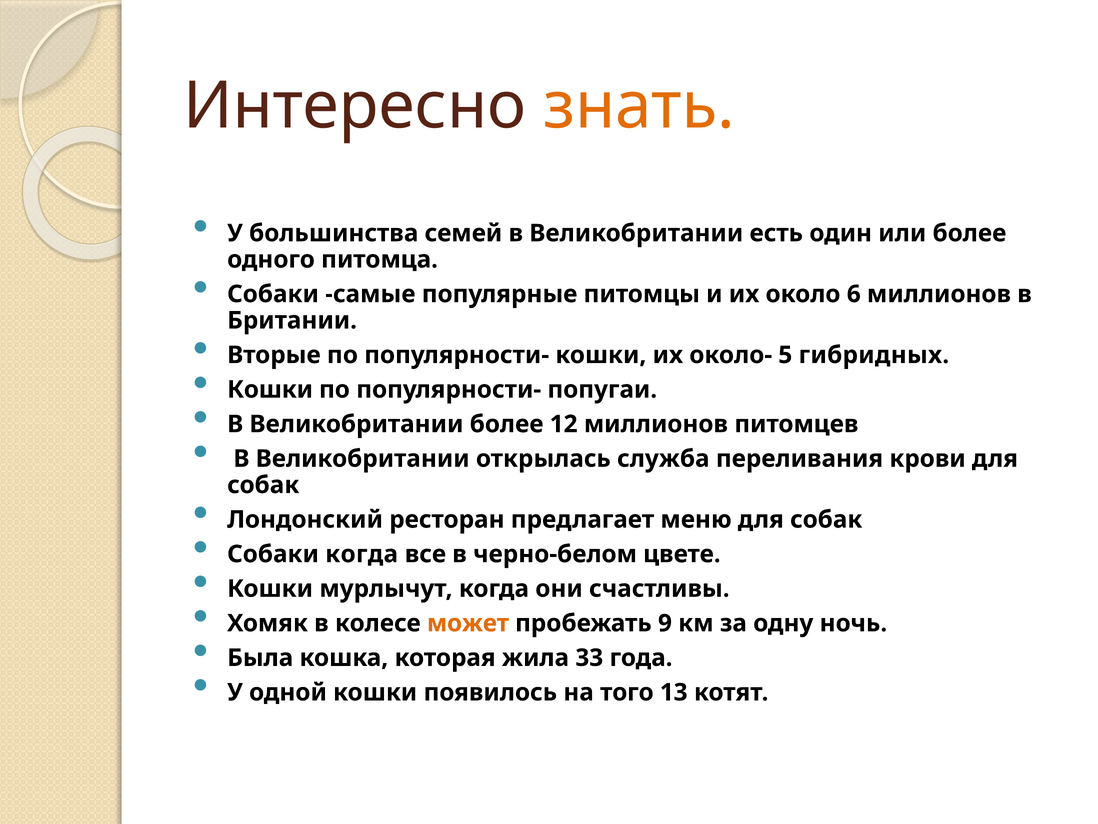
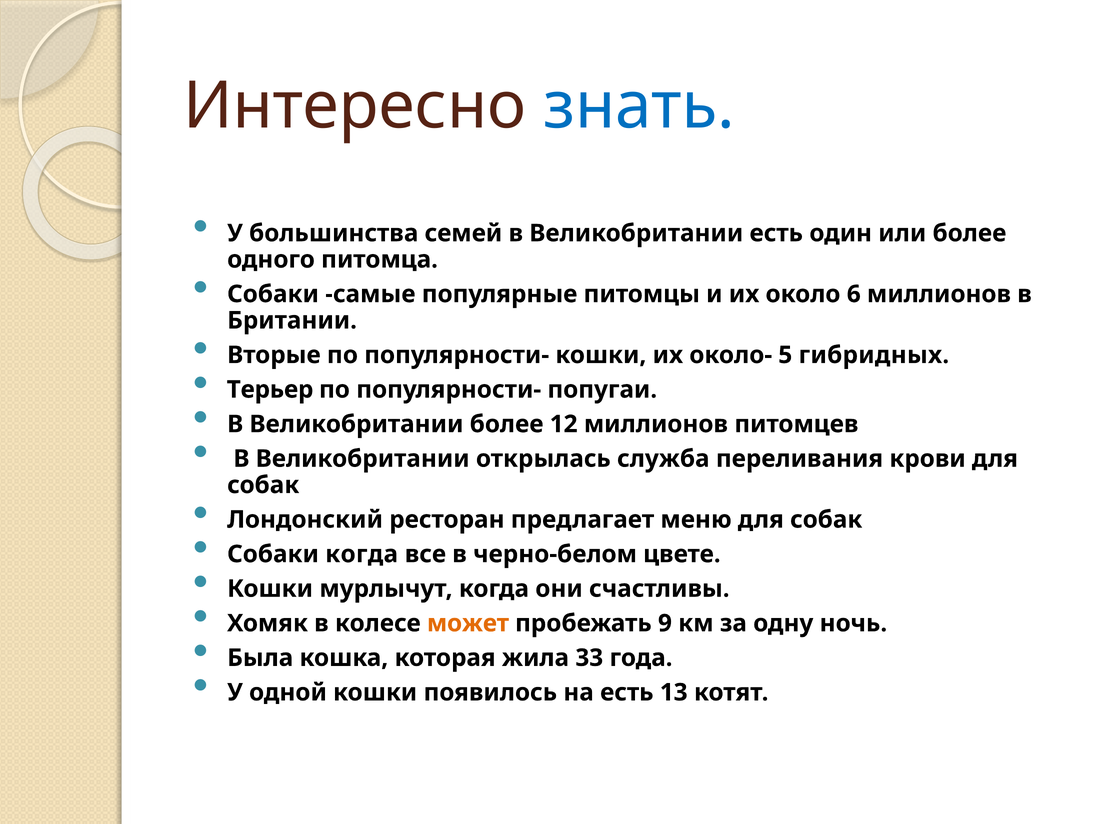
знать colour: orange -> blue
Кошки at (270, 389): Кошки -> Терьер
на того: того -> есть
